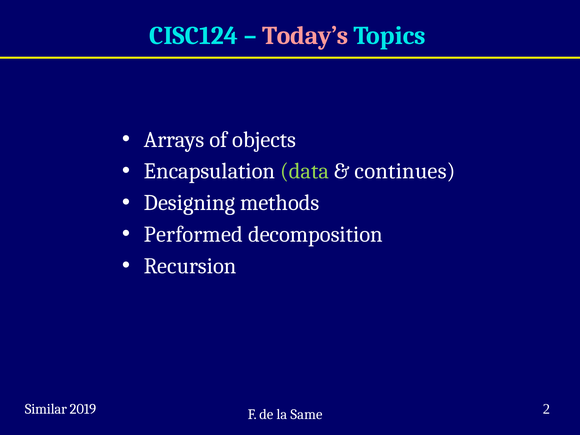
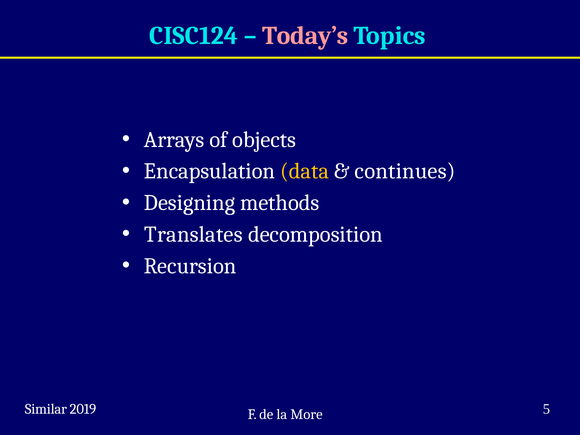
data colour: light green -> yellow
Performed: Performed -> Translates
2: 2 -> 5
Same: Same -> More
